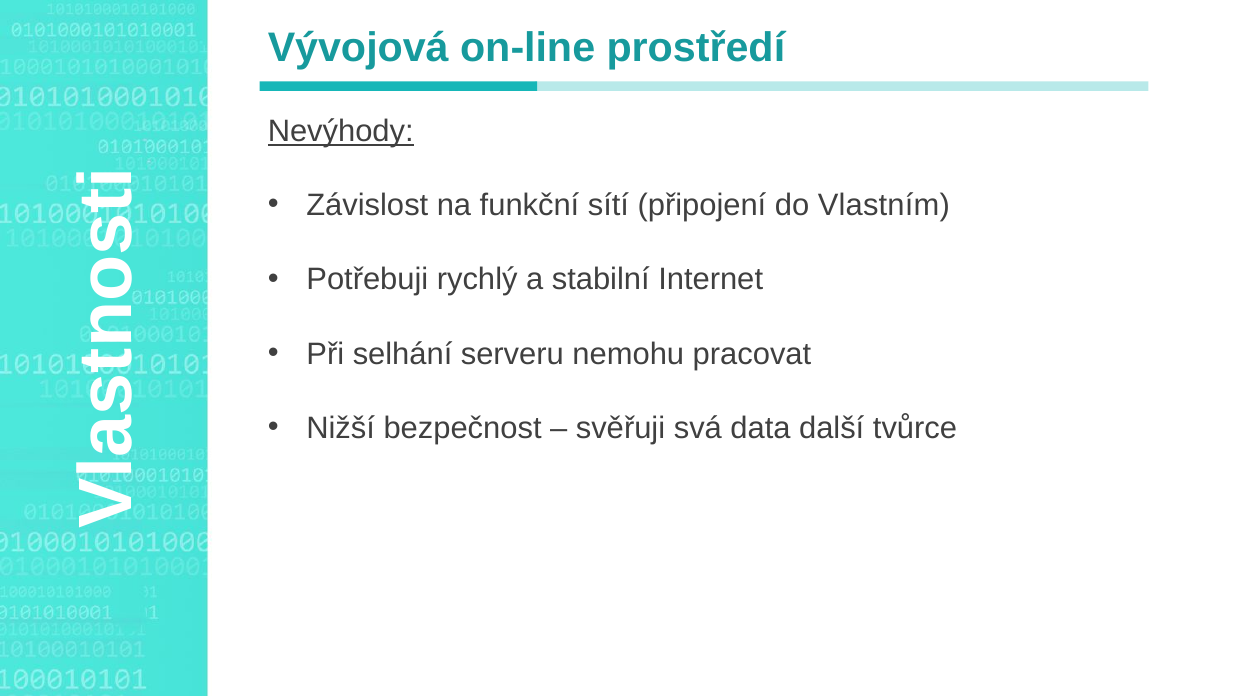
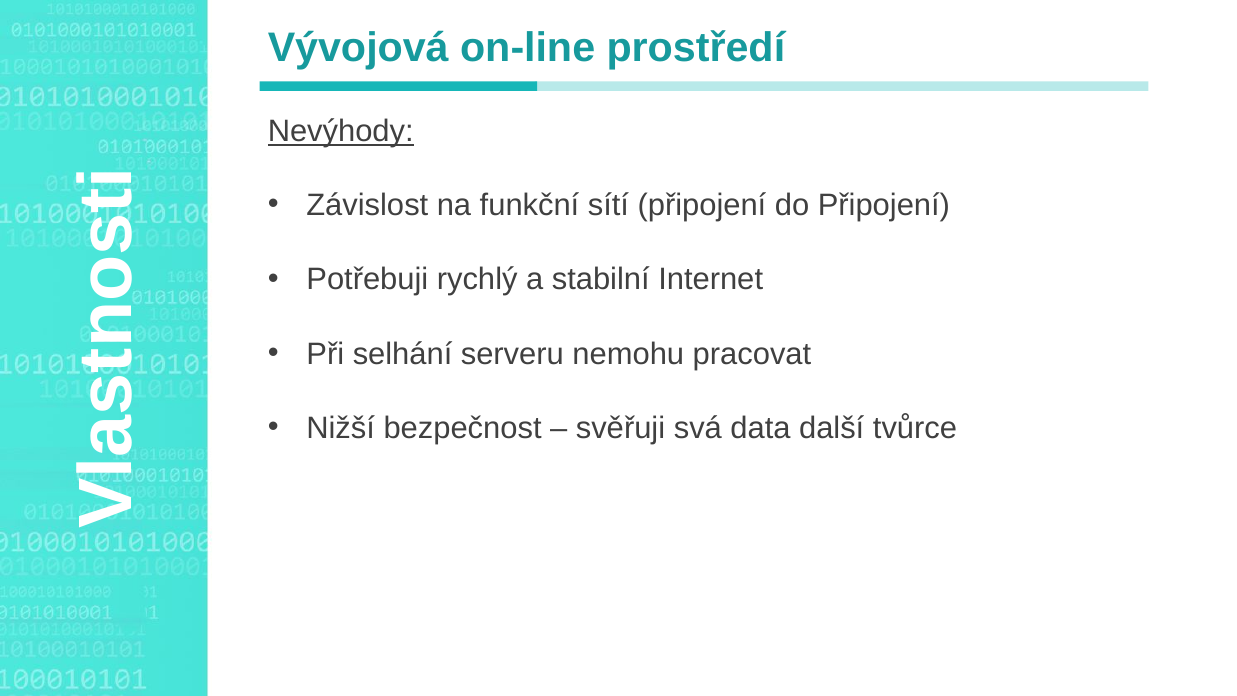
do Vlastním: Vlastním -> Připojení
